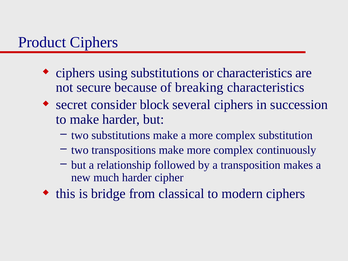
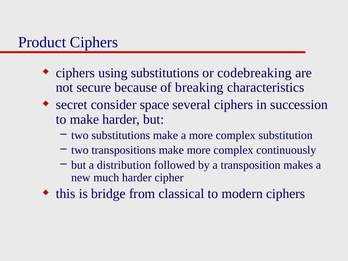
or characteristics: characteristics -> codebreaking
block: block -> space
relationship: relationship -> distribution
